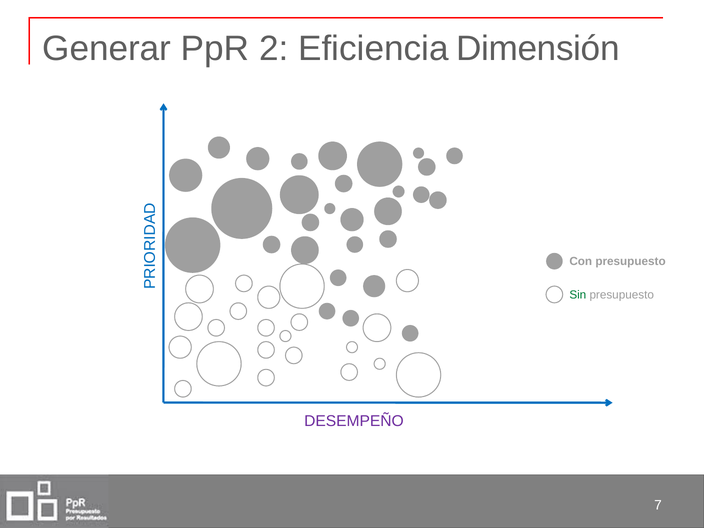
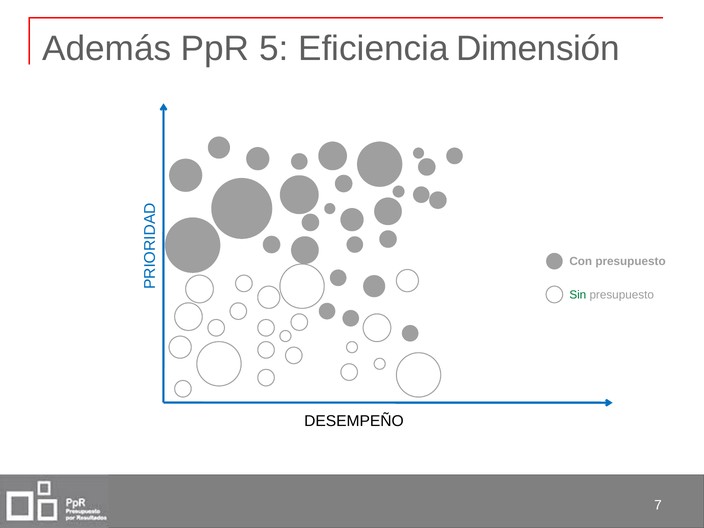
Generar: Generar -> Además
2: 2 -> 5
DESEMPEÑO colour: purple -> black
